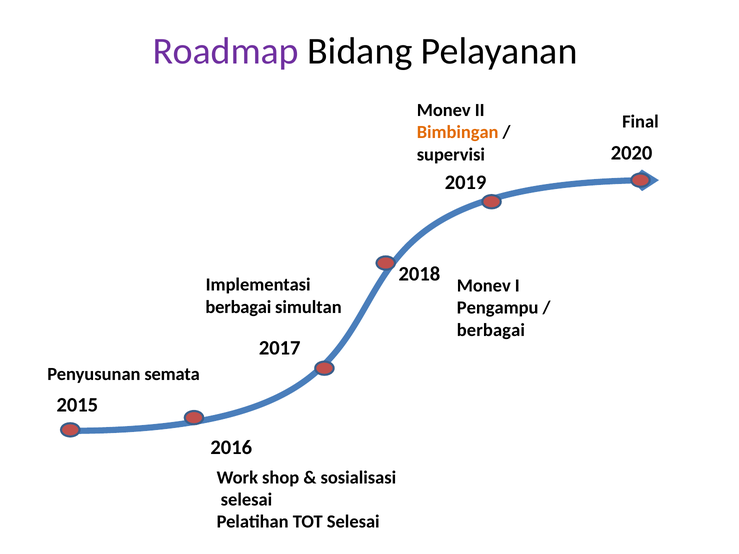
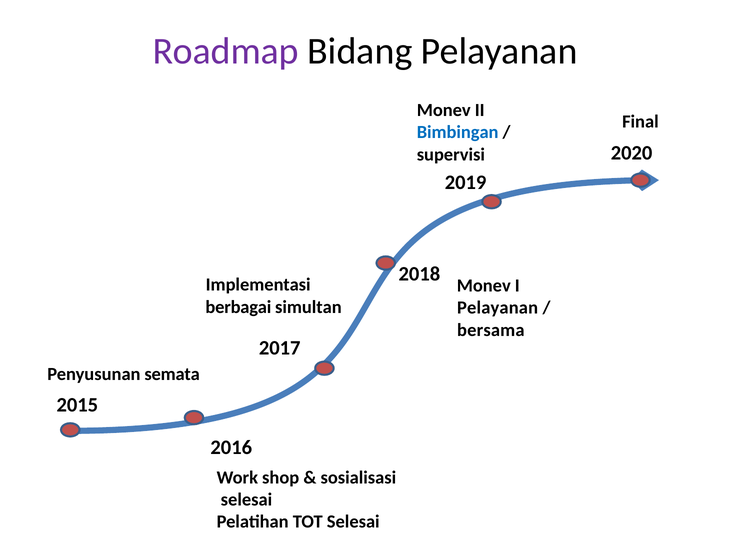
Bimbingan colour: orange -> blue
Pengampu at (498, 308): Pengampu -> Pelayanan
berbagai at (491, 330): berbagai -> bersama
